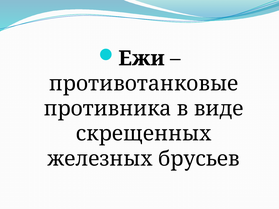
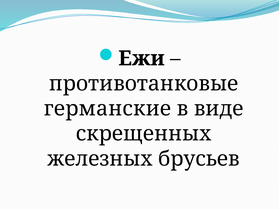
противника: противника -> германские
